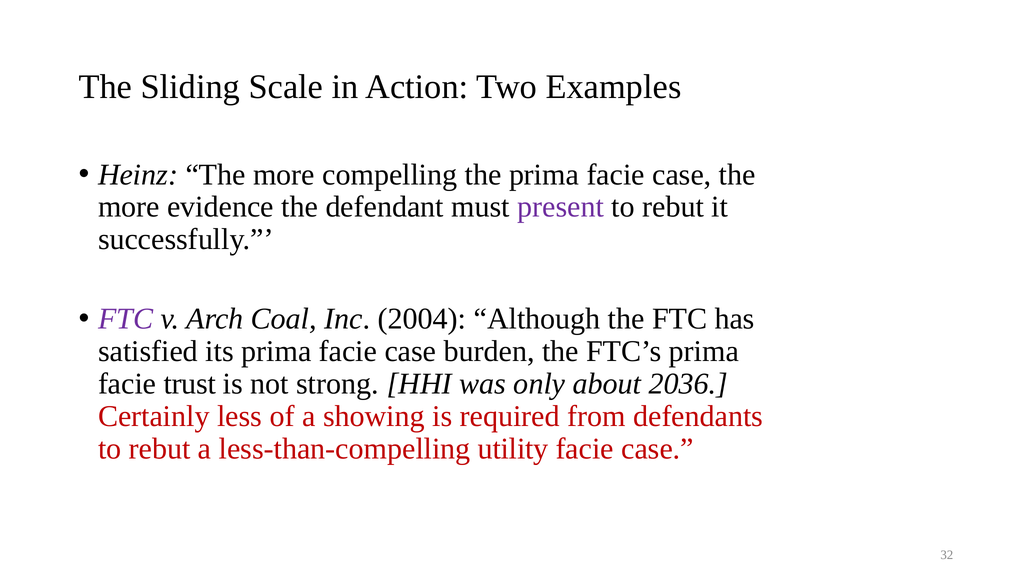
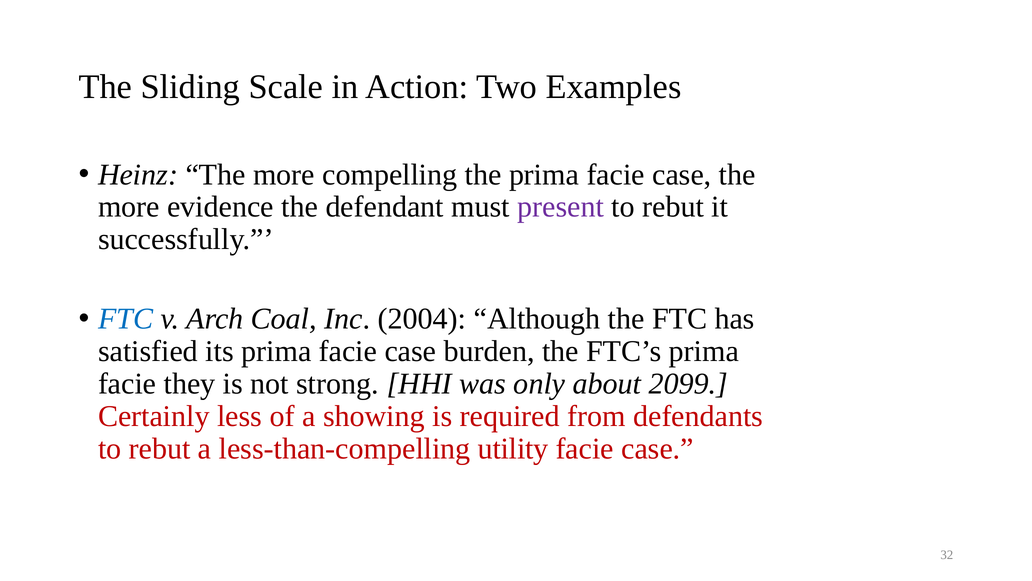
FTC at (126, 319) colour: purple -> blue
trust: trust -> they
2036: 2036 -> 2099
